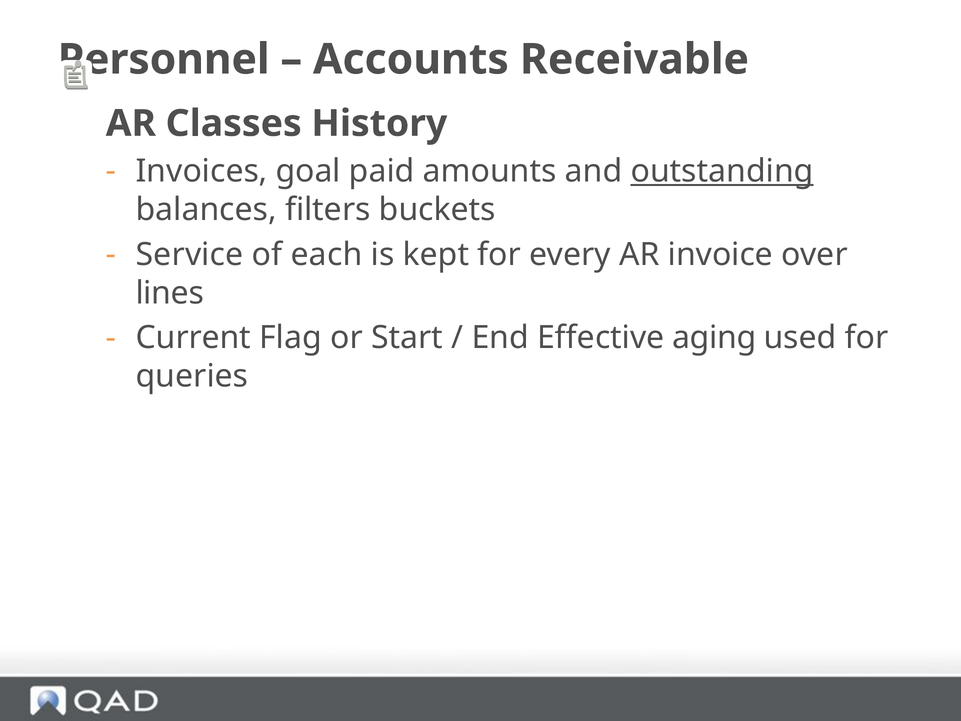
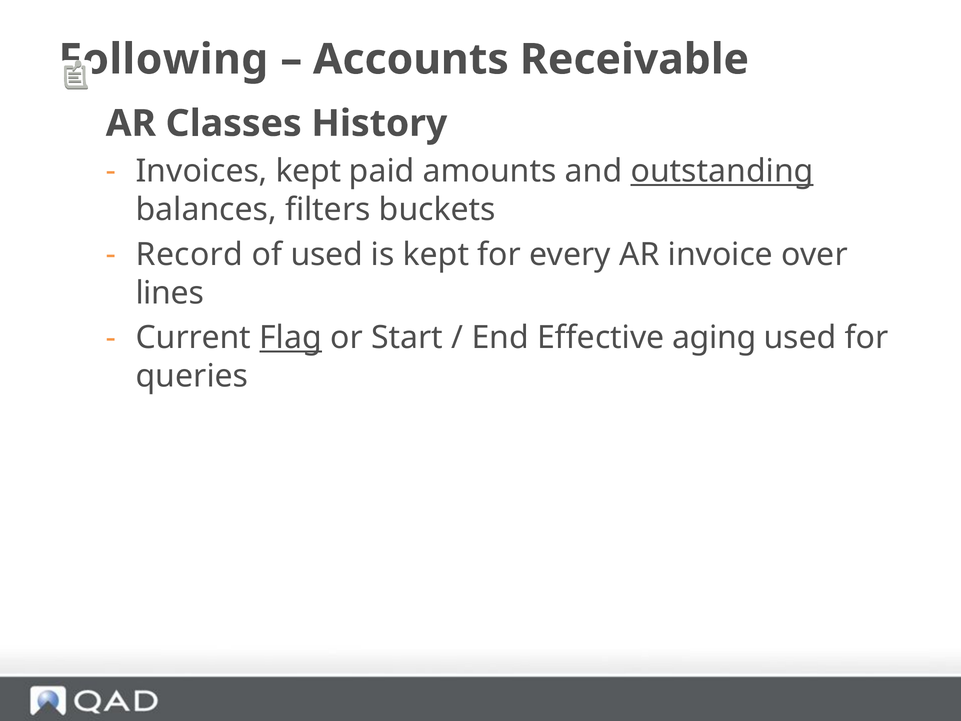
Personnel: Personnel -> Following
Invoices goal: goal -> kept
Service: Service -> Record
of each: each -> used
Flag underline: none -> present
